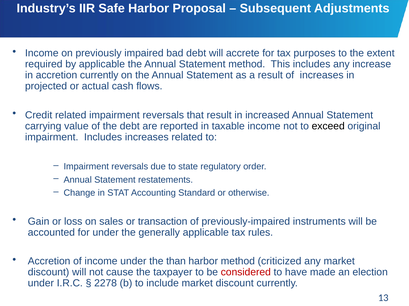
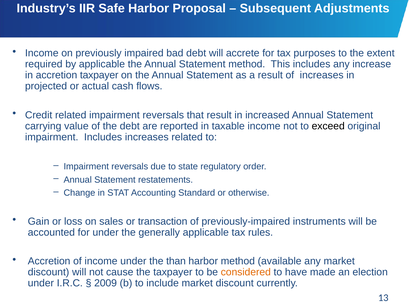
accretion currently: currently -> taxpayer
criticized: criticized -> available
considered colour: red -> orange
2278: 2278 -> 2009
